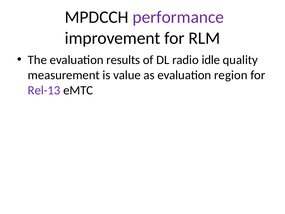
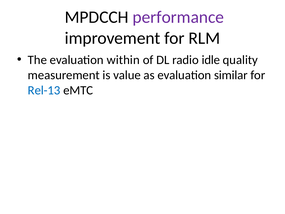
results: results -> within
region: region -> similar
Rel-13 colour: purple -> blue
